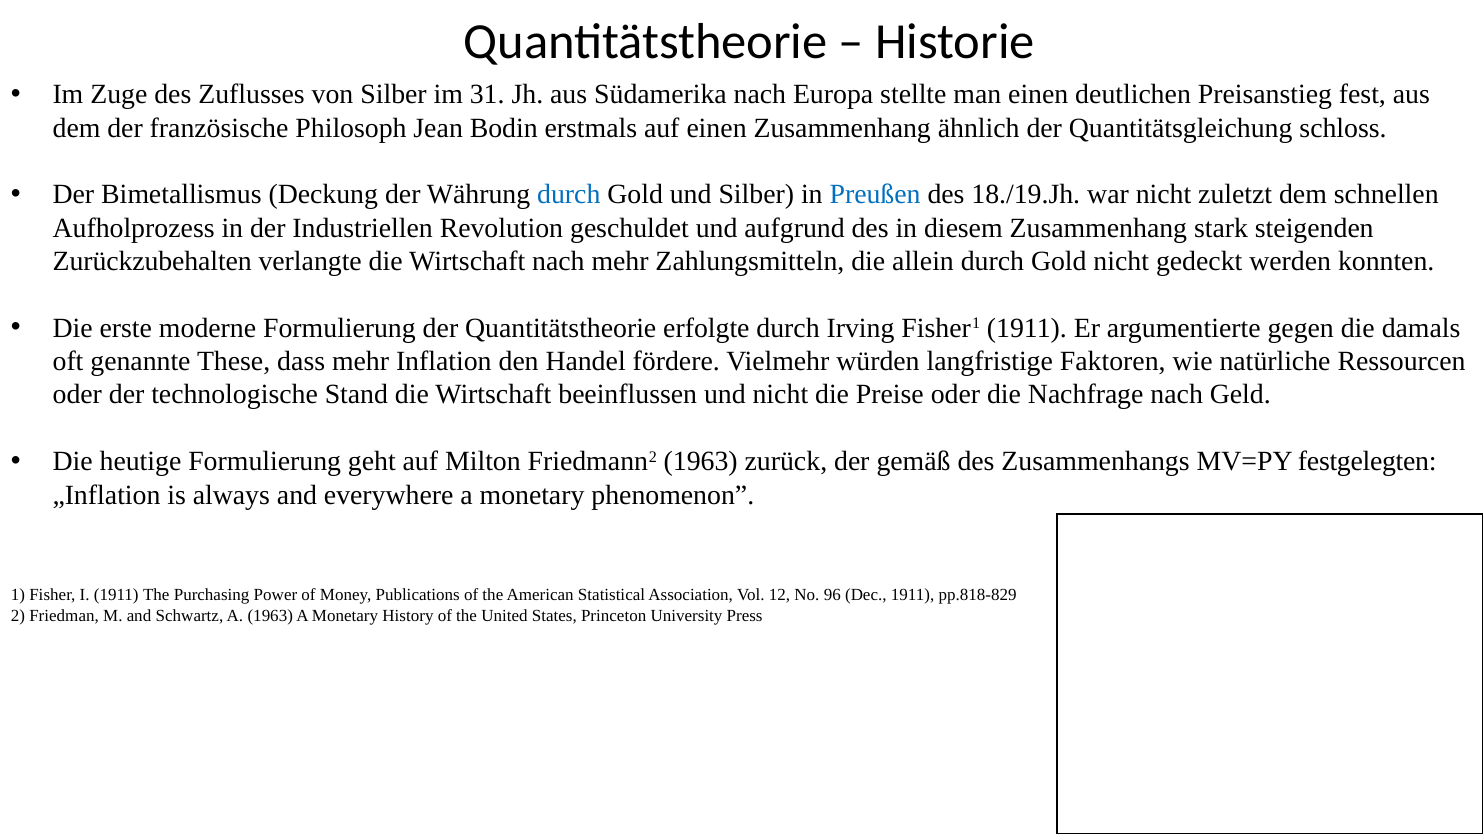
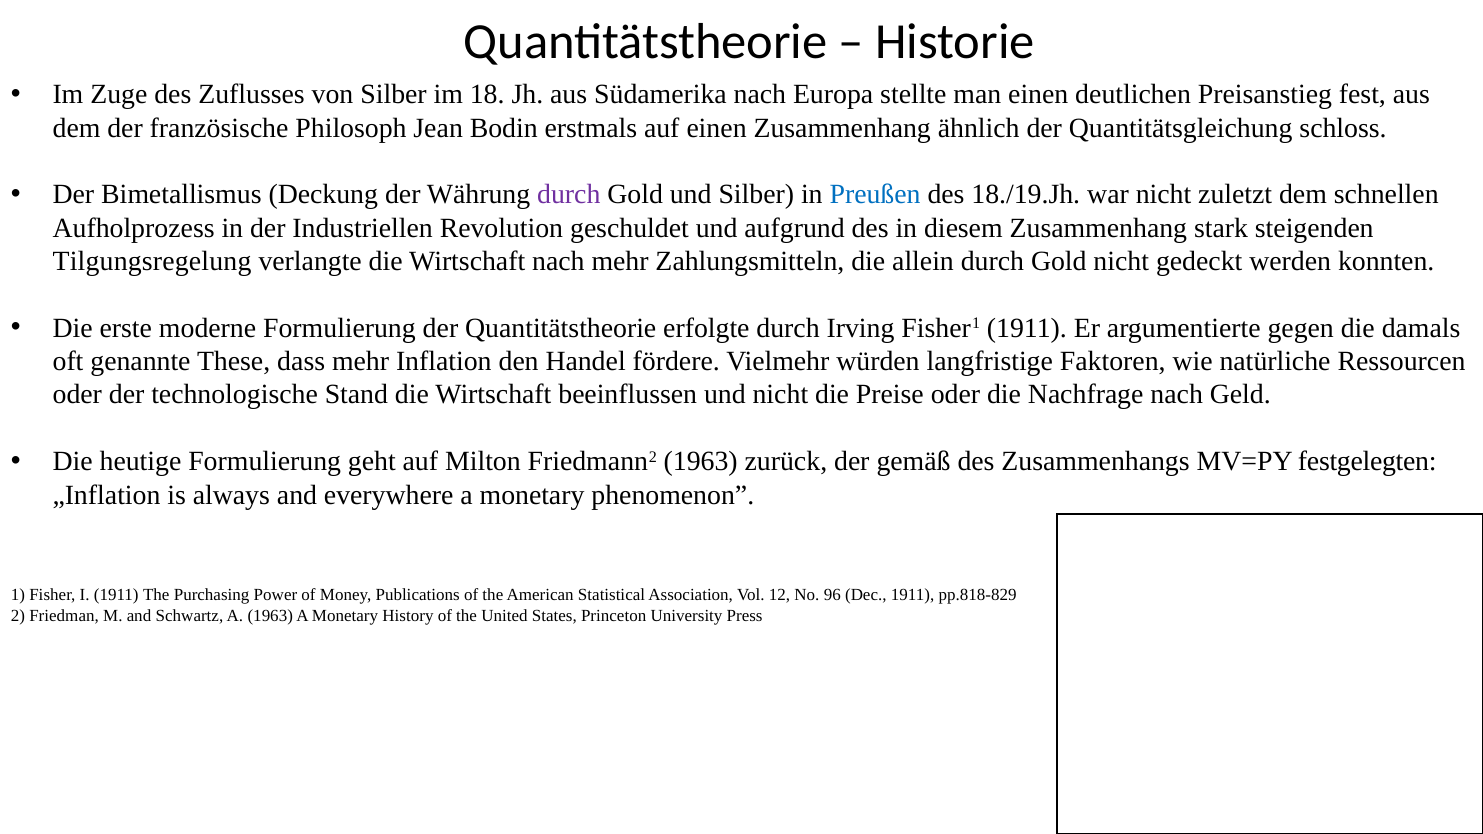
31: 31 -> 18
durch at (569, 195) colour: blue -> purple
Zurückzubehalten: Zurückzubehalten -> Tilgungsregelung
